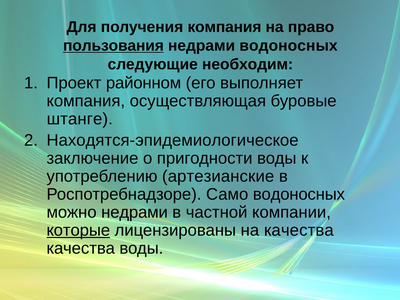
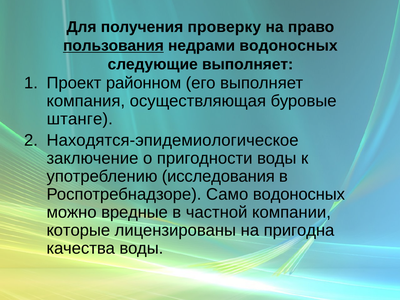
получения компания: компания -> проверку
следующие необходим: необходим -> выполняет
артезианские: артезианские -> исследования
можно недрами: недрами -> вредные
которые underline: present -> none
на качества: качества -> пригодна
